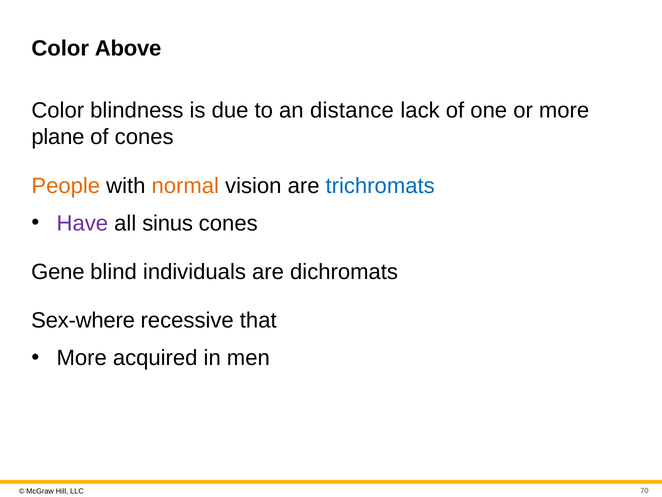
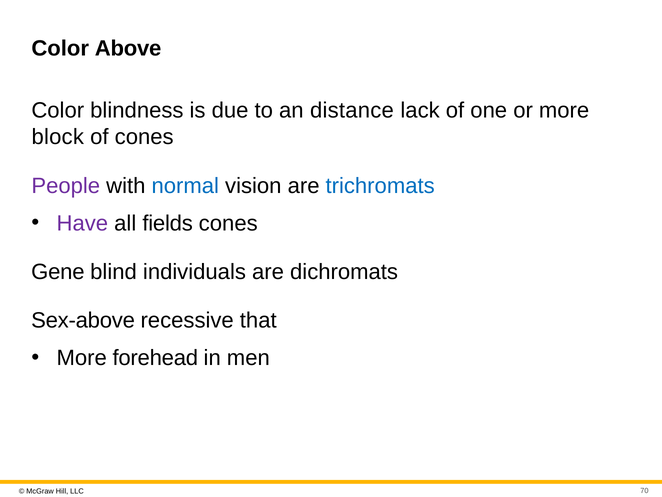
plane: plane -> block
People colour: orange -> purple
normal colour: orange -> blue
sinus: sinus -> fields
Sex-where: Sex-where -> Sex-above
acquired: acquired -> forehead
